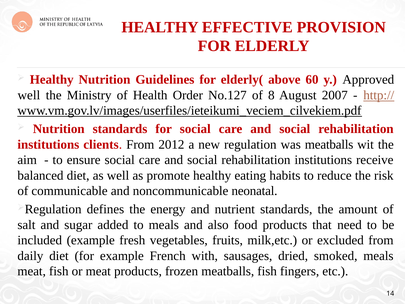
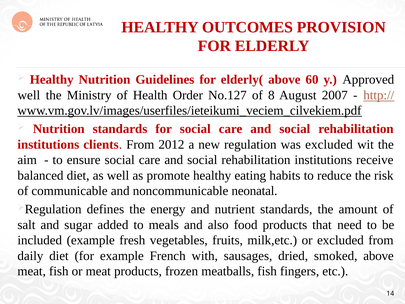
EFFECTIVE: EFFECTIVE -> OUTCOMES
was meatballs: meatballs -> excluded
smoked meals: meals -> above
